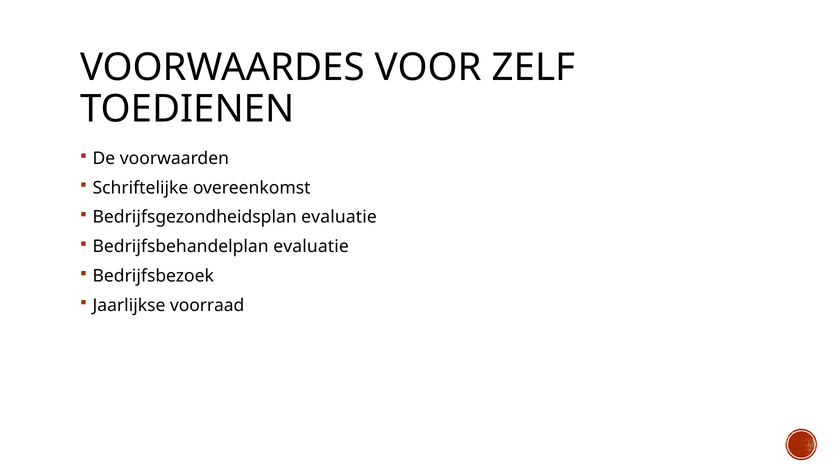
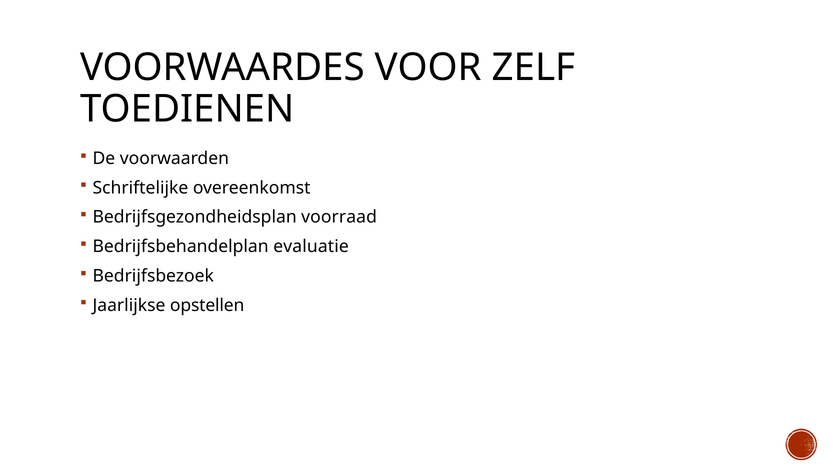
Bedrijfsgezondheidsplan evaluatie: evaluatie -> voorraad
voorraad: voorraad -> opstellen
